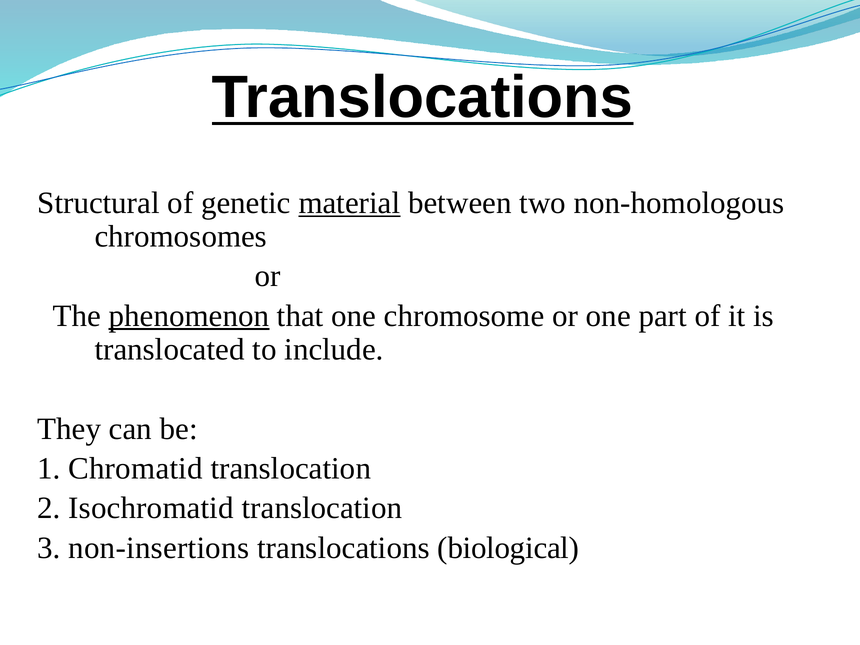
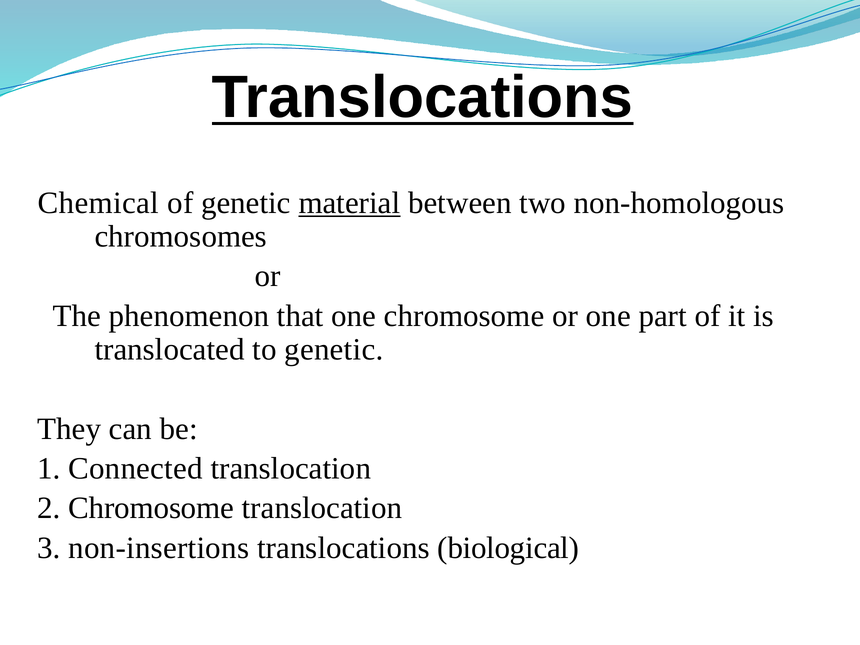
Structural: Structural -> Chemical
phenomenon underline: present -> none
to include: include -> genetic
Chromatid: Chromatid -> Connected
2 Isochromatid: Isochromatid -> Chromosome
